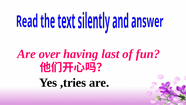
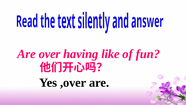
last: last -> like
,tries: ,tries -> ,over
